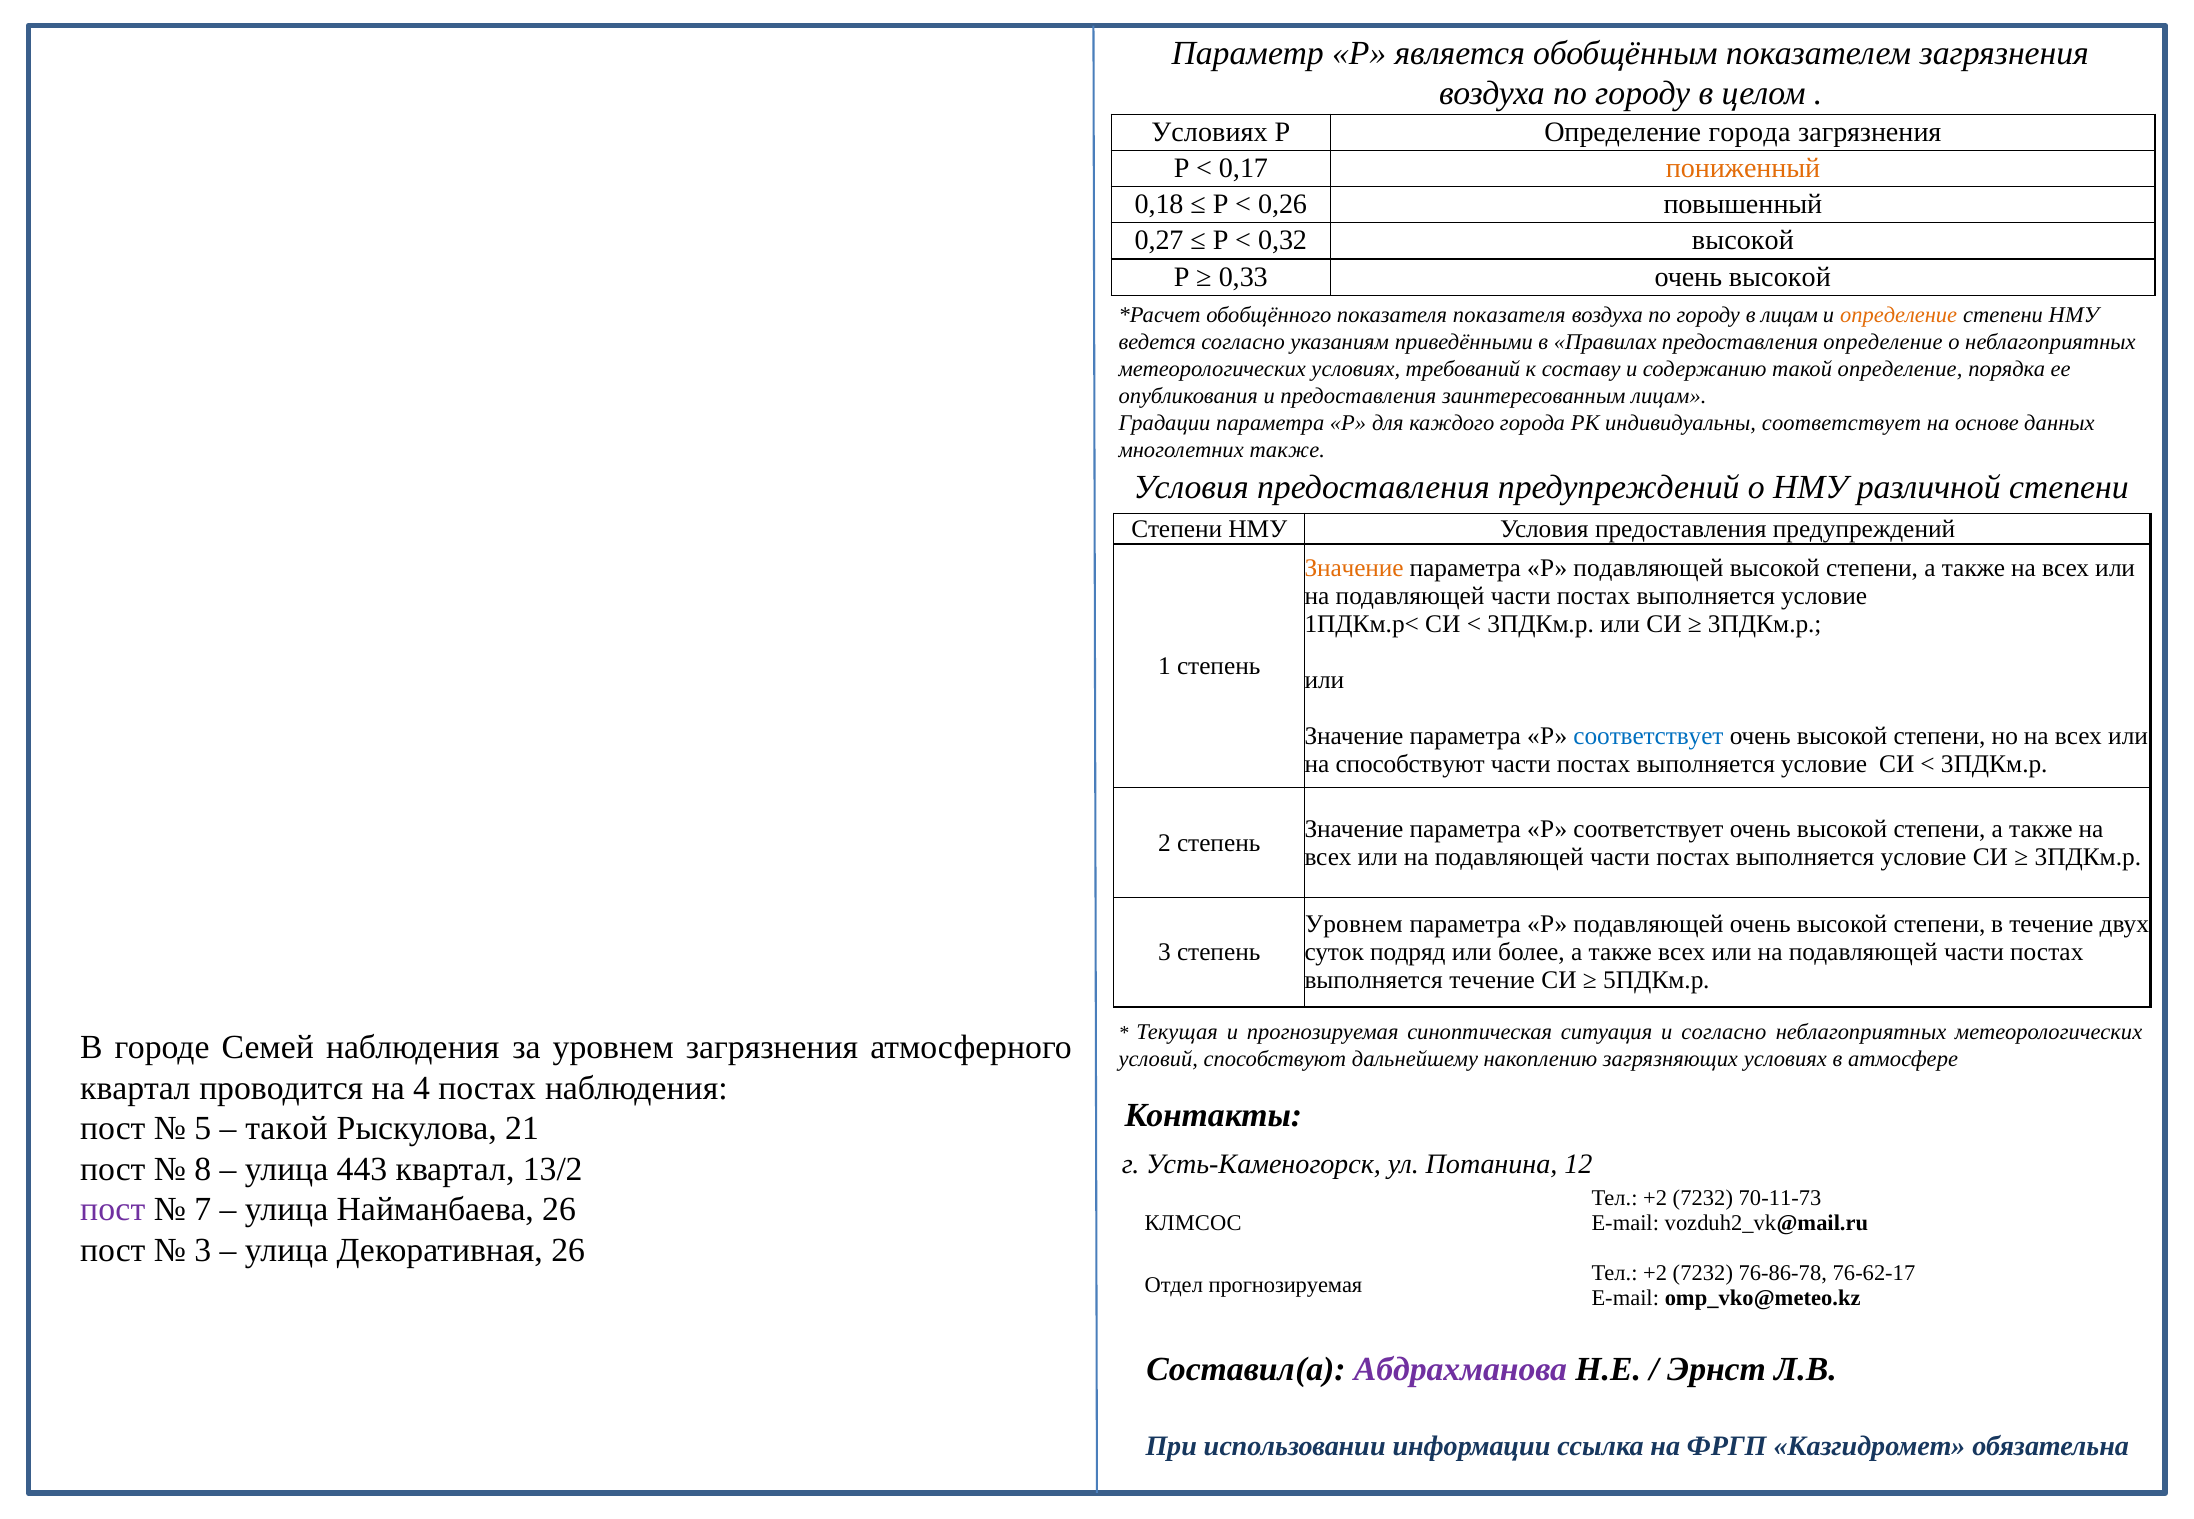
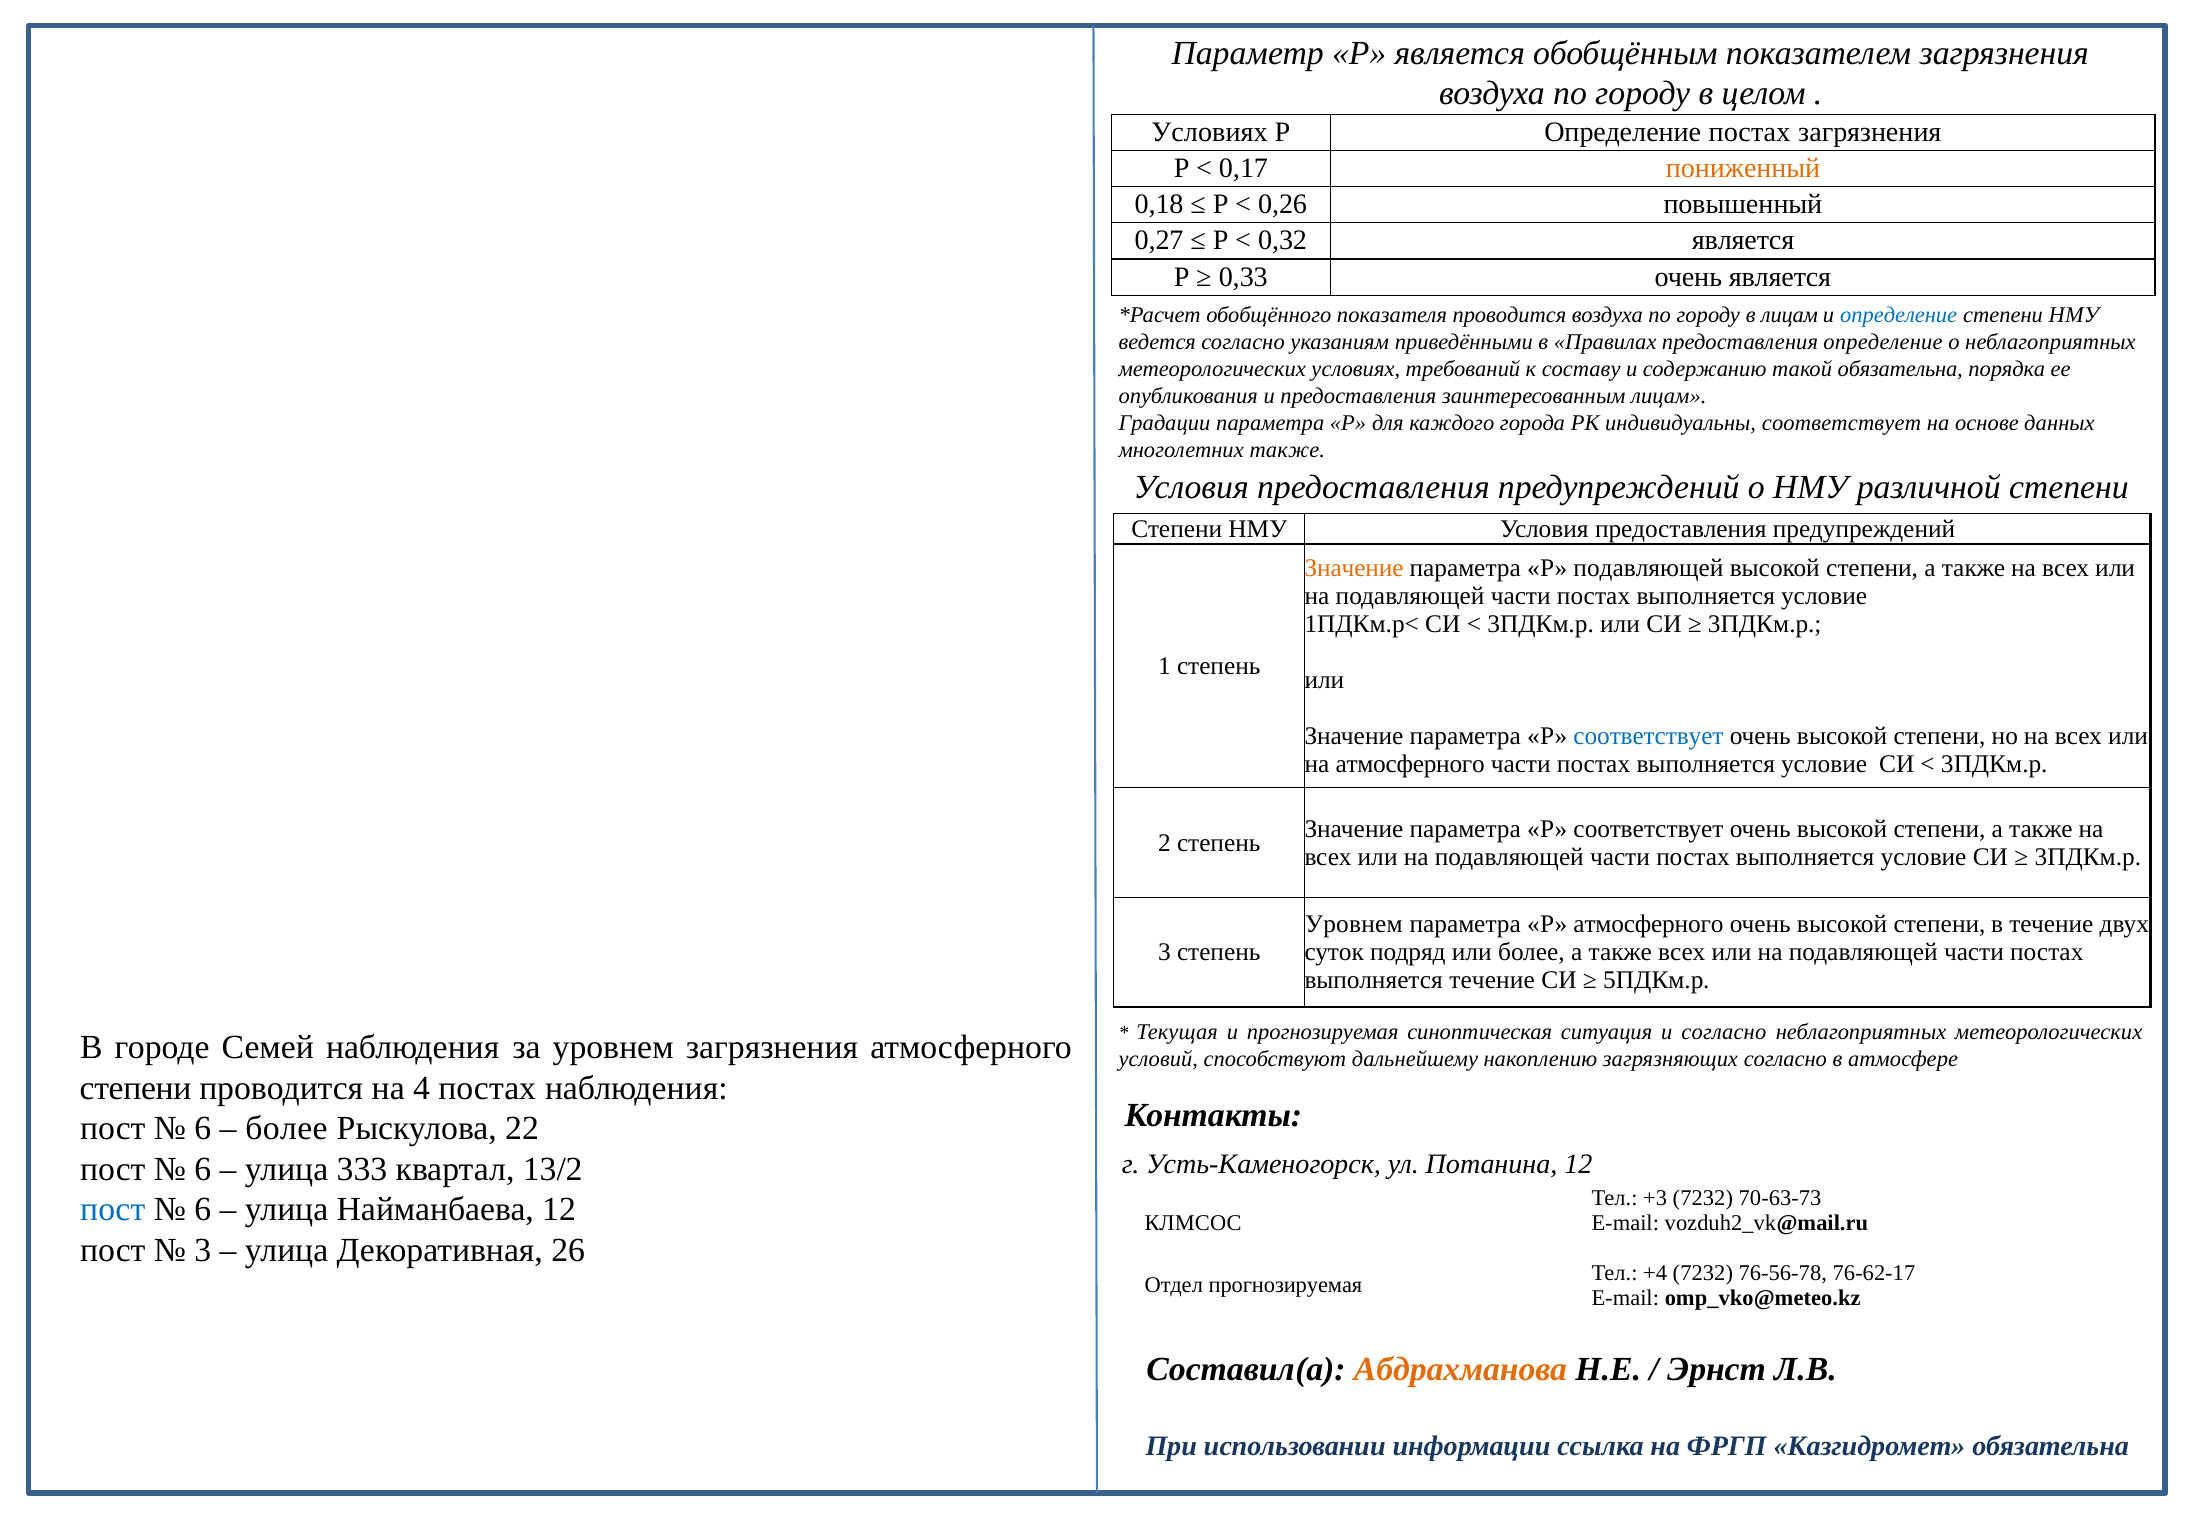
Определение города: города -> постах
0,32 высокой: высокой -> является
0,33 очень высокой: высокой -> является
показателя показателя: показателя -> проводится
определение at (1899, 315) colour: orange -> blue
такой определение: определение -> обязательна
на способствуют: способствуют -> атмосферного
подавляющей at (1648, 924): подавляющей -> атмосферного
загрязняющих условиях: условиях -> согласно
квартал at (135, 1088): квартал -> степени
5 at (203, 1128): 5 -> 6
такой at (286, 1128): такой -> более
21: 21 -> 22
8 at (203, 1169): 8 -> 6
443: 443 -> 333
+2 at (1655, 1198): +2 -> +3
70-11-73: 70-11-73 -> 70-63-73
пост at (113, 1209) colour: purple -> blue
7 at (203, 1209): 7 -> 6
Найманбаева 26: 26 -> 12
+2 at (1655, 1273): +2 -> +4
76-86-78: 76-86-78 -> 76-56-78
Абдрахманова colour: purple -> orange
